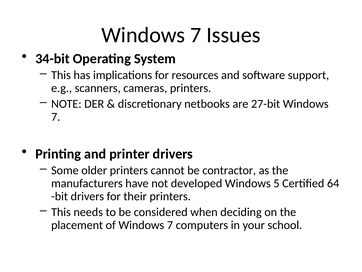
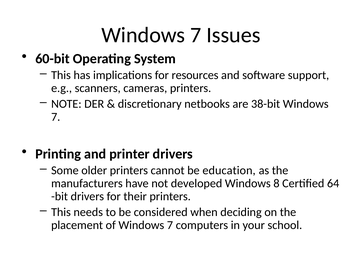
34-bit: 34-bit -> 60-bit
27-bit: 27-bit -> 38-bit
contractor: contractor -> education
5: 5 -> 8
